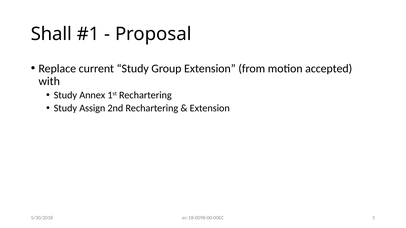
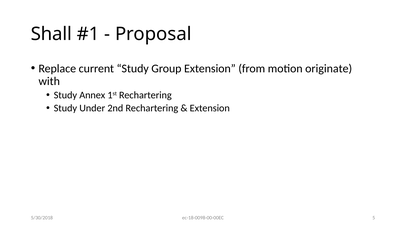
accepted: accepted -> originate
Assign: Assign -> Under
